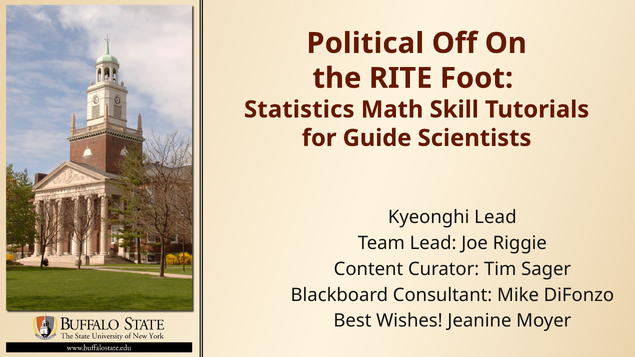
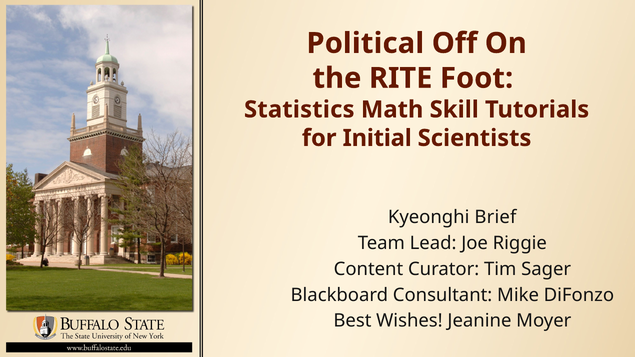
Guide: Guide -> Initial
Kyeonghi Lead: Lead -> Brief
